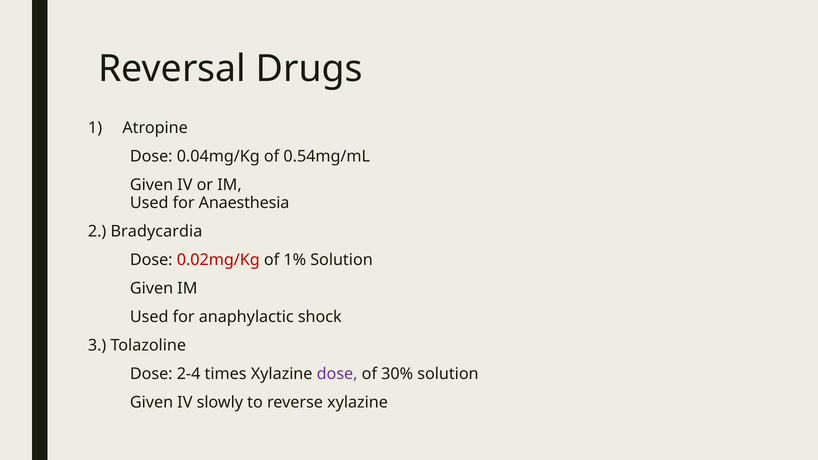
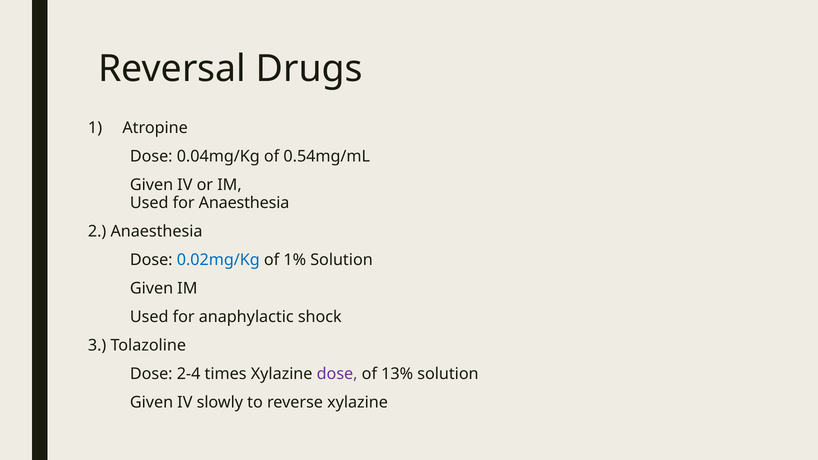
2 Bradycardia: Bradycardia -> Anaesthesia
0.02mg/Kg colour: red -> blue
30%: 30% -> 13%
